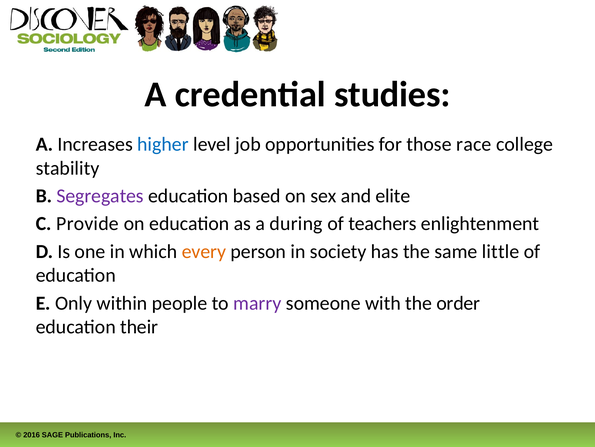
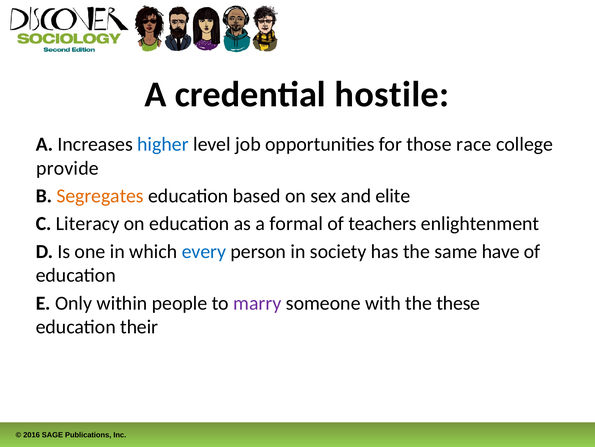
studies: studies -> hostile
stability: stability -> provide
Segregates colour: purple -> orange
Provide: Provide -> Literacy
during: during -> formal
every colour: orange -> blue
little: little -> have
order: order -> these
